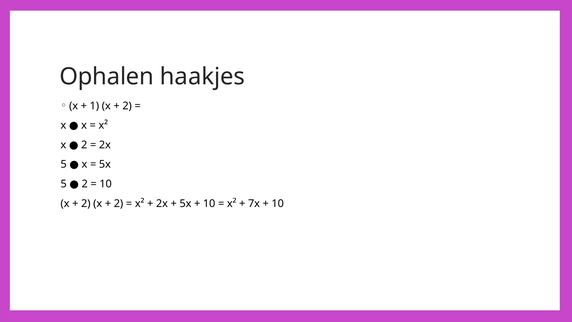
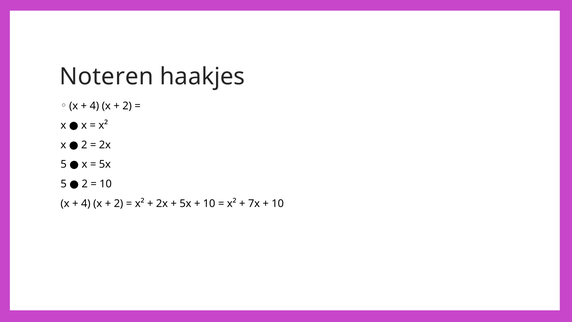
Ophalen: Ophalen -> Noteren
1 at (94, 106): 1 -> 4
2 at (86, 203): 2 -> 4
